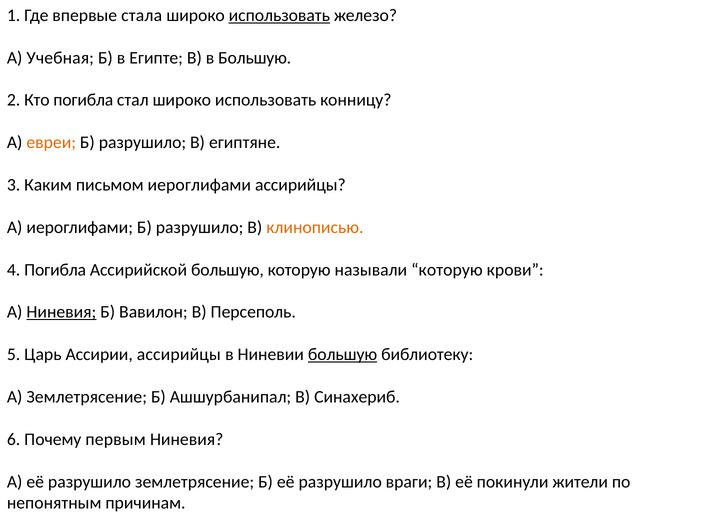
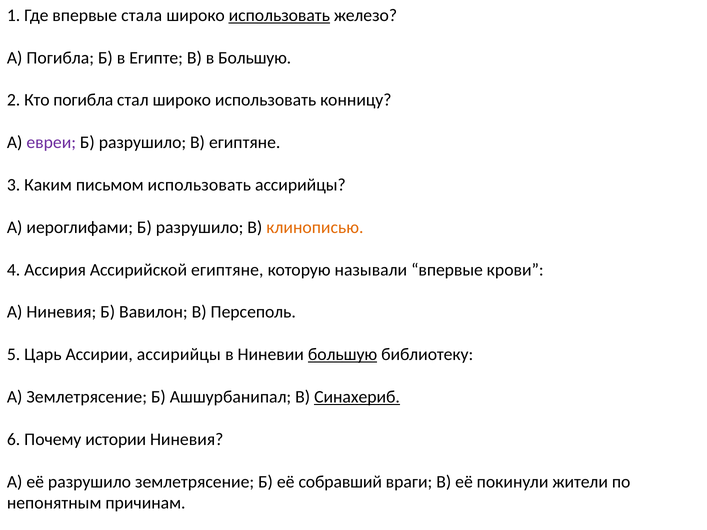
А Учебная: Учебная -> Погибла
евреи colour: orange -> purple
письмом иероглифами: иероглифами -> использовать
4 Погибла: Погибла -> Ассирия
Ассирийской большую: большую -> египтяне
называли которую: которую -> впервые
Ниневия at (61, 312) underline: present -> none
Синахериб underline: none -> present
первым: первым -> истории
Б её разрушило: разрушило -> собравший
